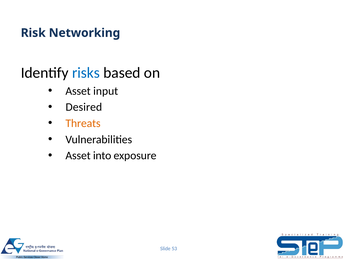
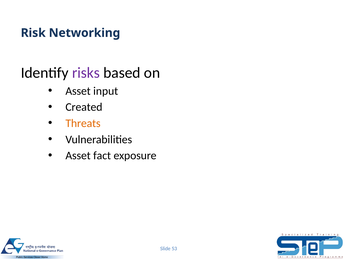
risks colour: blue -> purple
Desired: Desired -> Created
into: into -> fact
